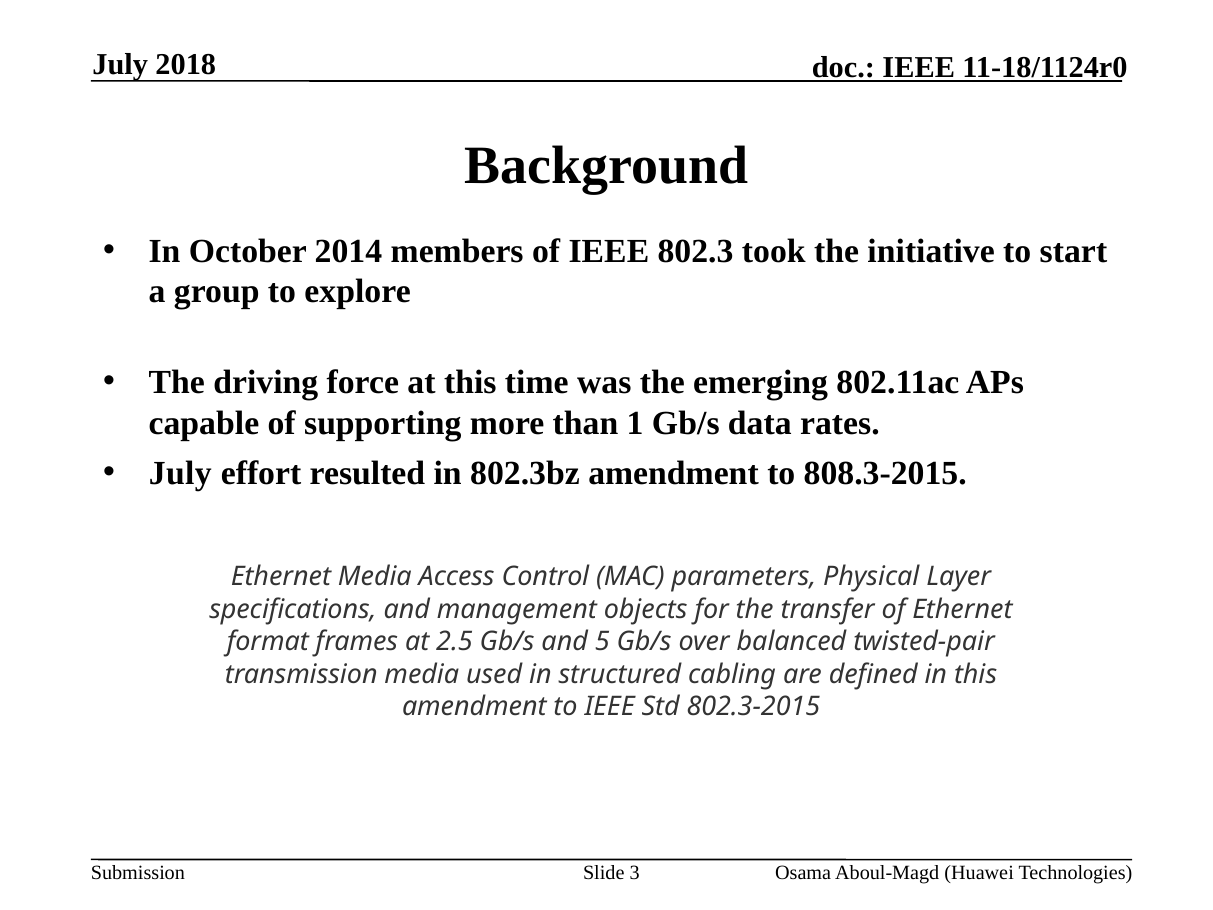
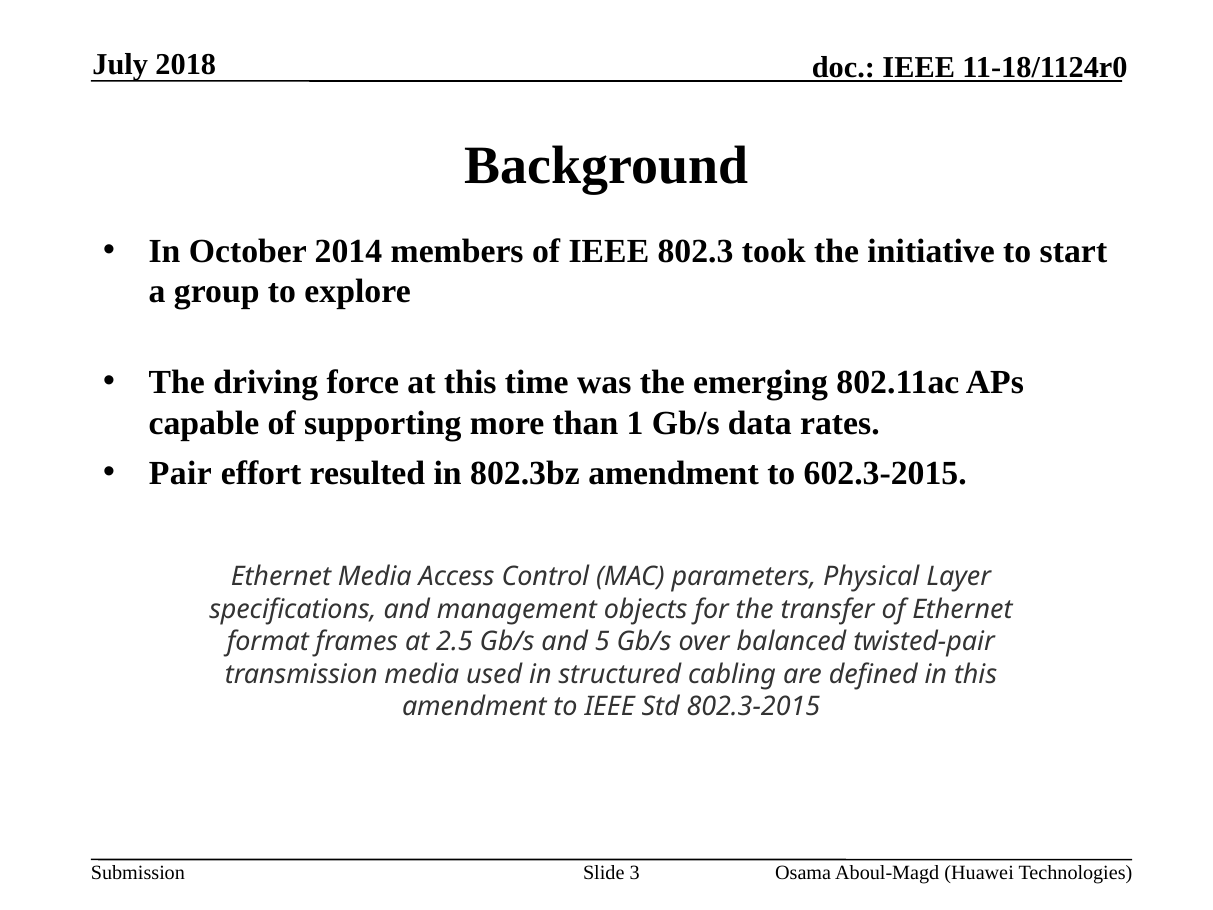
July at (180, 474): July -> Pair
808.3-2015: 808.3-2015 -> 602.3-2015
